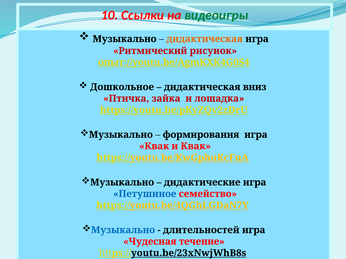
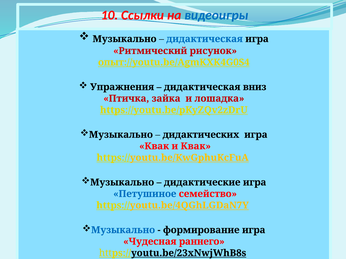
видеоигры colour: green -> blue
дидактическая at (205, 39) colour: orange -> blue
Дошкольное: Дошкольное -> Упражнения
формирования: формирования -> дидактических
длительностей: длительностей -> формирование
течение: течение -> раннего
